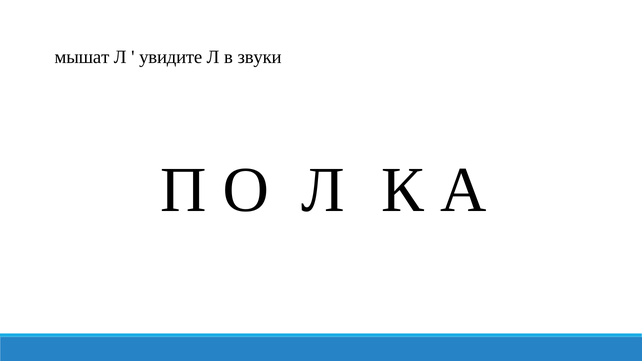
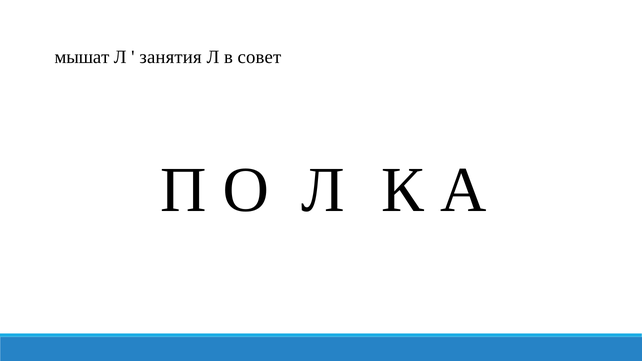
увидите: увидите -> занятия
звуки: звуки -> совет
